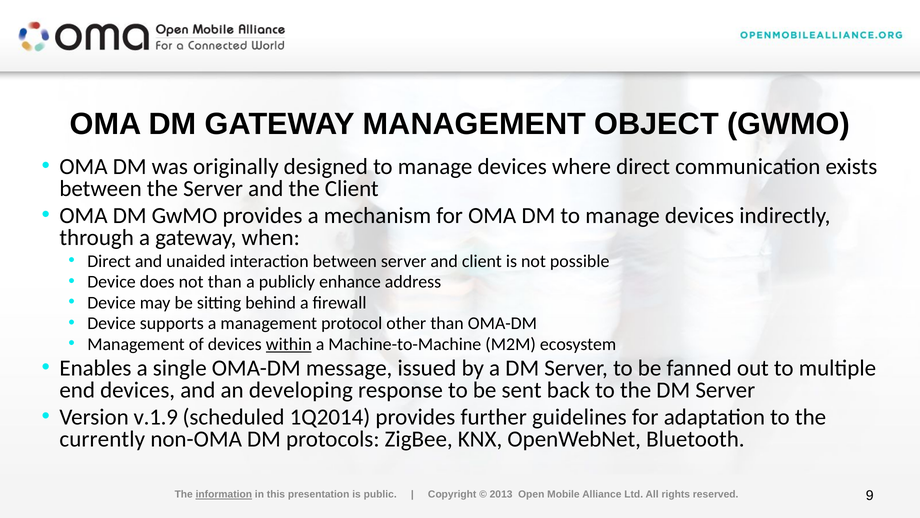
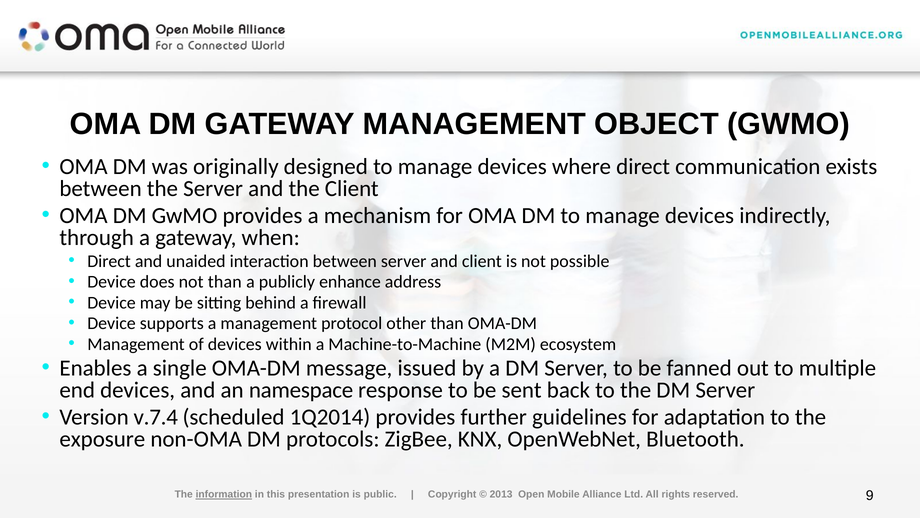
within underline: present -> none
developing: developing -> namespace
v.1.9: v.1.9 -> v.7.4
currently: currently -> exposure
